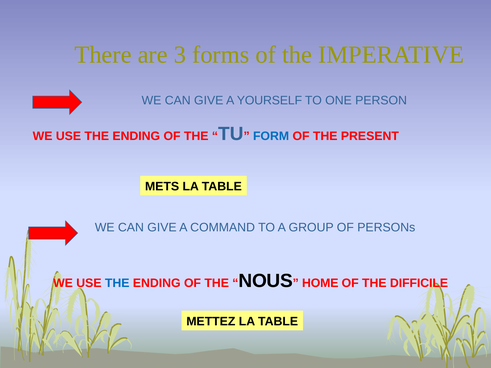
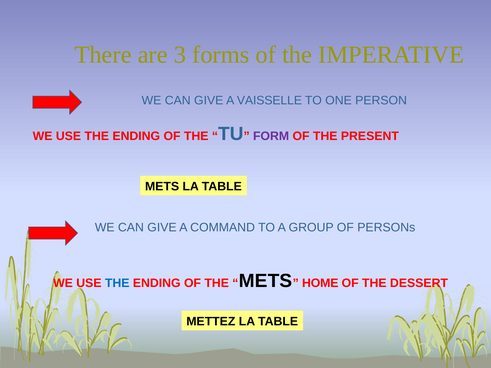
YOURSELF: YOURSELF -> VAISSELLE
FORM colour: blue -> purple
NOUS at (266, 281): NOUS -> METS
DIFFICILE: DIFFICILE -> DESSERT
